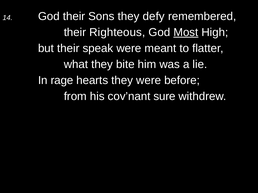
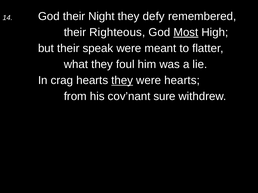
Sons: Sons -> Night
bite: bite -> foul
rage: rage -> crag
they at (122, 81) underline: none -> present
were before: before -> hearts
